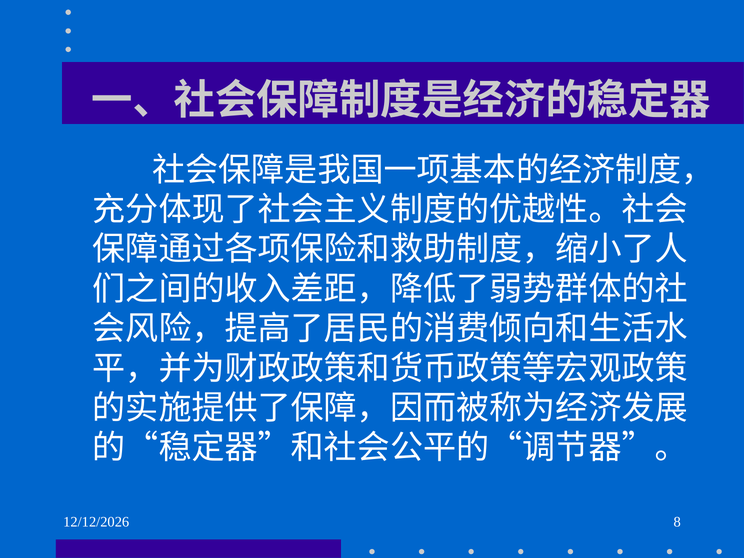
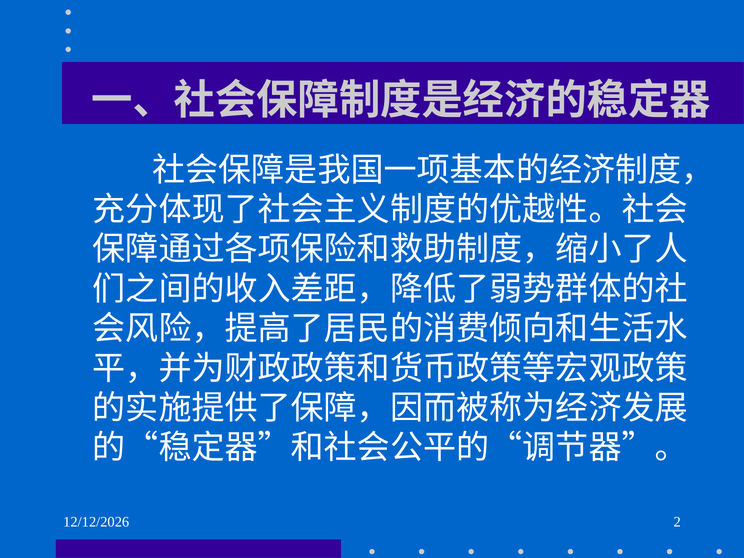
8: 8 -> 2
